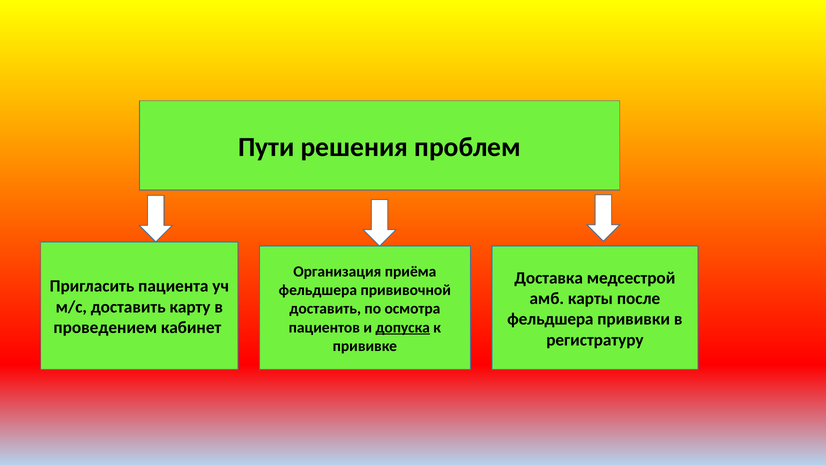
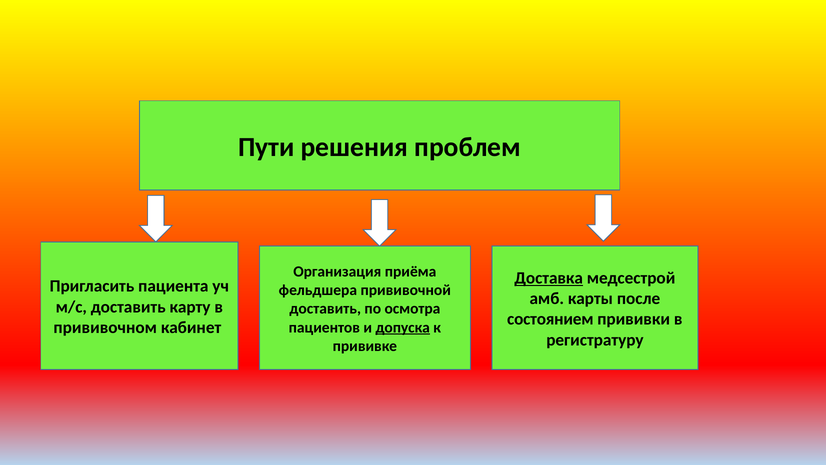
Доставка underline: none -> present
фельдшера at (550, 319): фельдшера -> состоянием
проведением: проведением -> прививочном
